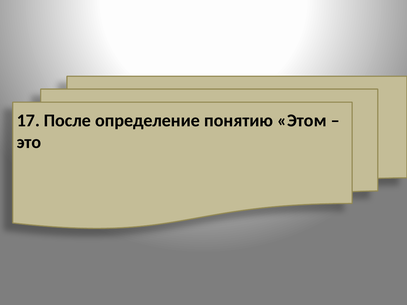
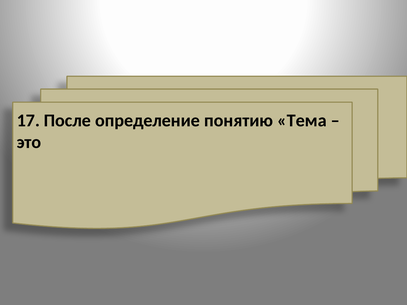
Этом: Этом -> Тема
